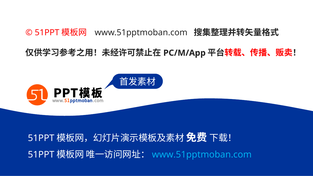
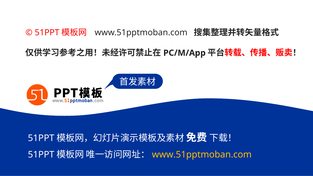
www.51pptmoban.com at (202, 155) colour: light blue -> yellow
